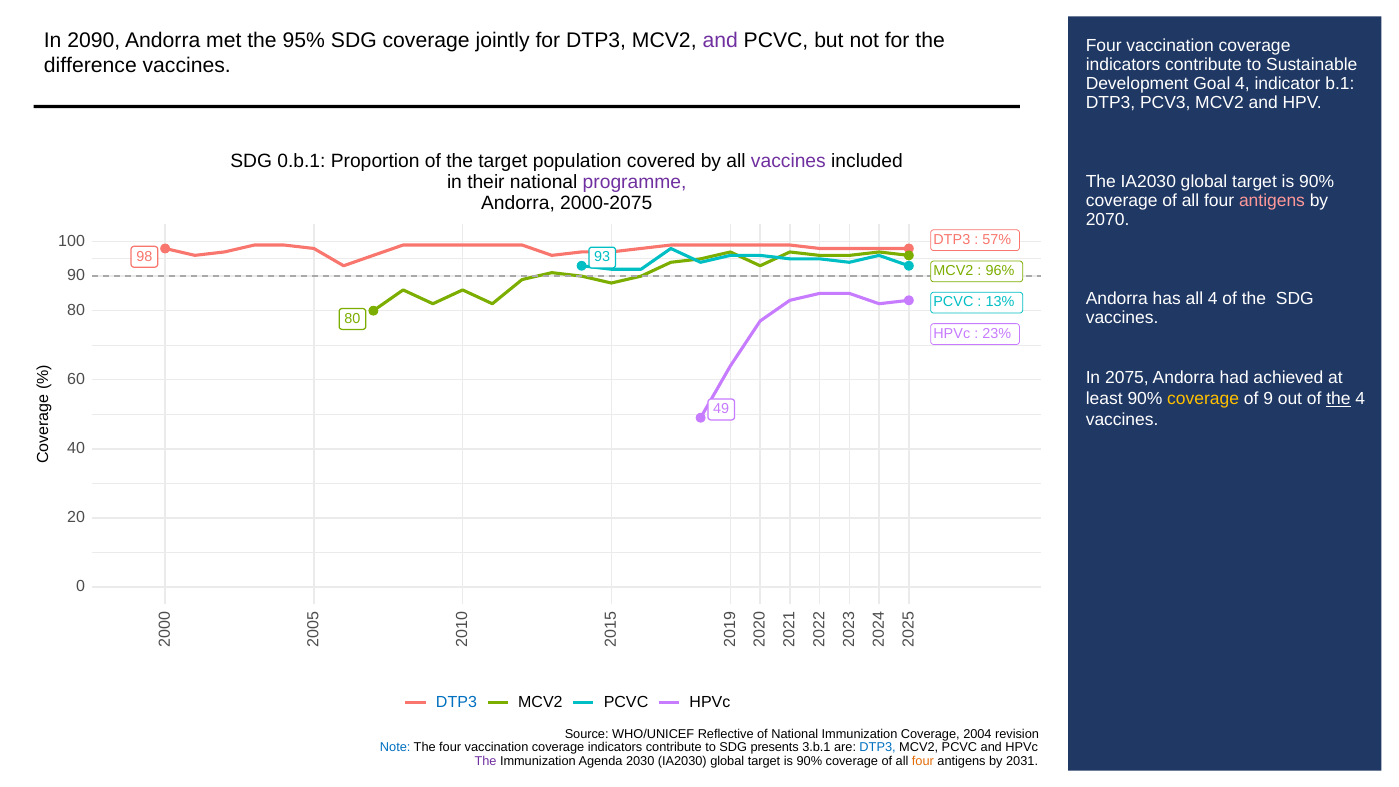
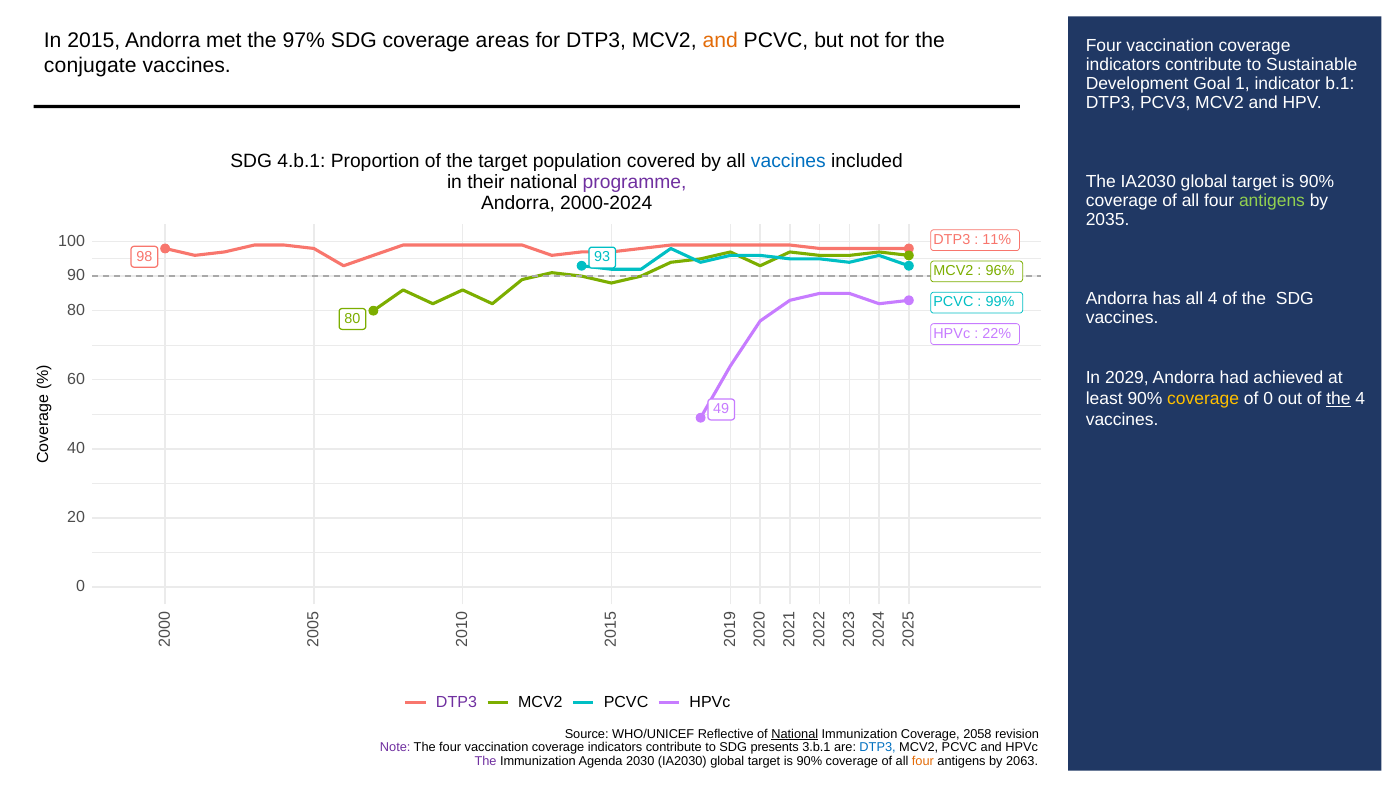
2090: 2090 -> 2015
95%: 95% -> 97%
jointly: jointly -> areas
and at (720, 40) colour: purple -> orange
difference: difference -> conjugate
Goal 4: 4 -> 1
0.b.1: 0.b.1 -> 4.b.1
vaccines at (788, 161) colour: purple -> blue
antigens at (1272, 201) colour: pink -> light green
2000-2075: 2000-2075 -> 2000-2024
2070: 2070 -> 2035
57%: 57% -> 11%
13%: 13% -> 99%
23%: 23% -> 22%
2075: 2075 -> 2029
of 9: 9 -> 0
DTP3 at (456, 702) colour: blue -> purple
National at (795, 734) underline: none -> present
2004: 2004 -> 2058
Note colour: blue -> purple
2031: 2031 -> 2063
